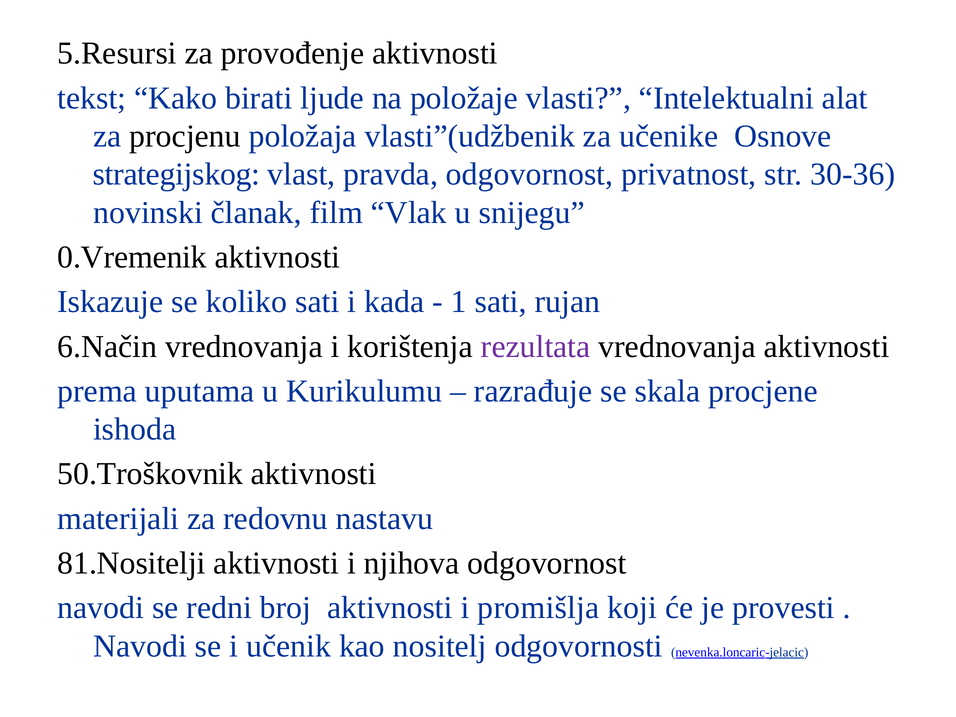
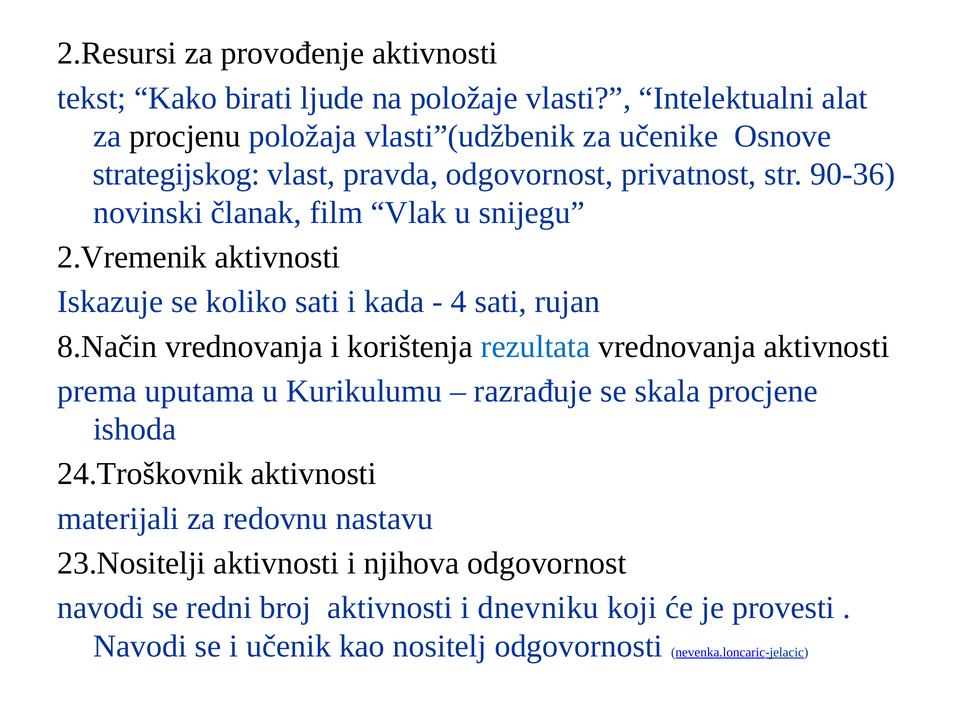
5.Resursi: 5.Resursi -> 2.Resursi
30-36: 30-36 -> 90-36
0.Vremenik: 0.Vremenik -> 2.Vremenik
1: 1 -> 4
6.Način: 6.Način -> 8.Način
rezultata colour: purple -> blue
50.Troškovnik: 50.Troškovnik -> 24.Troškovnik
81.Nositelji: 81.Nositelji -> 23.Nositelji
promišlja: promišlja -> dnevniku
